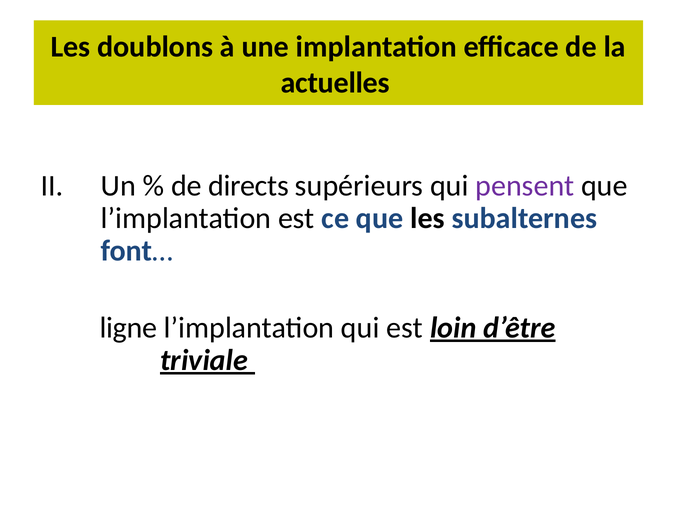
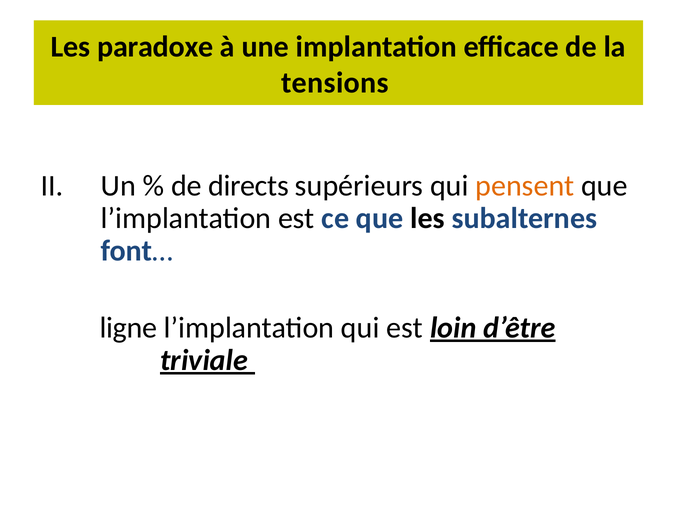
doublons: doublons -> paradoxe
actuelles: actuelles -> tensions
pensent colour: purple -> orange
